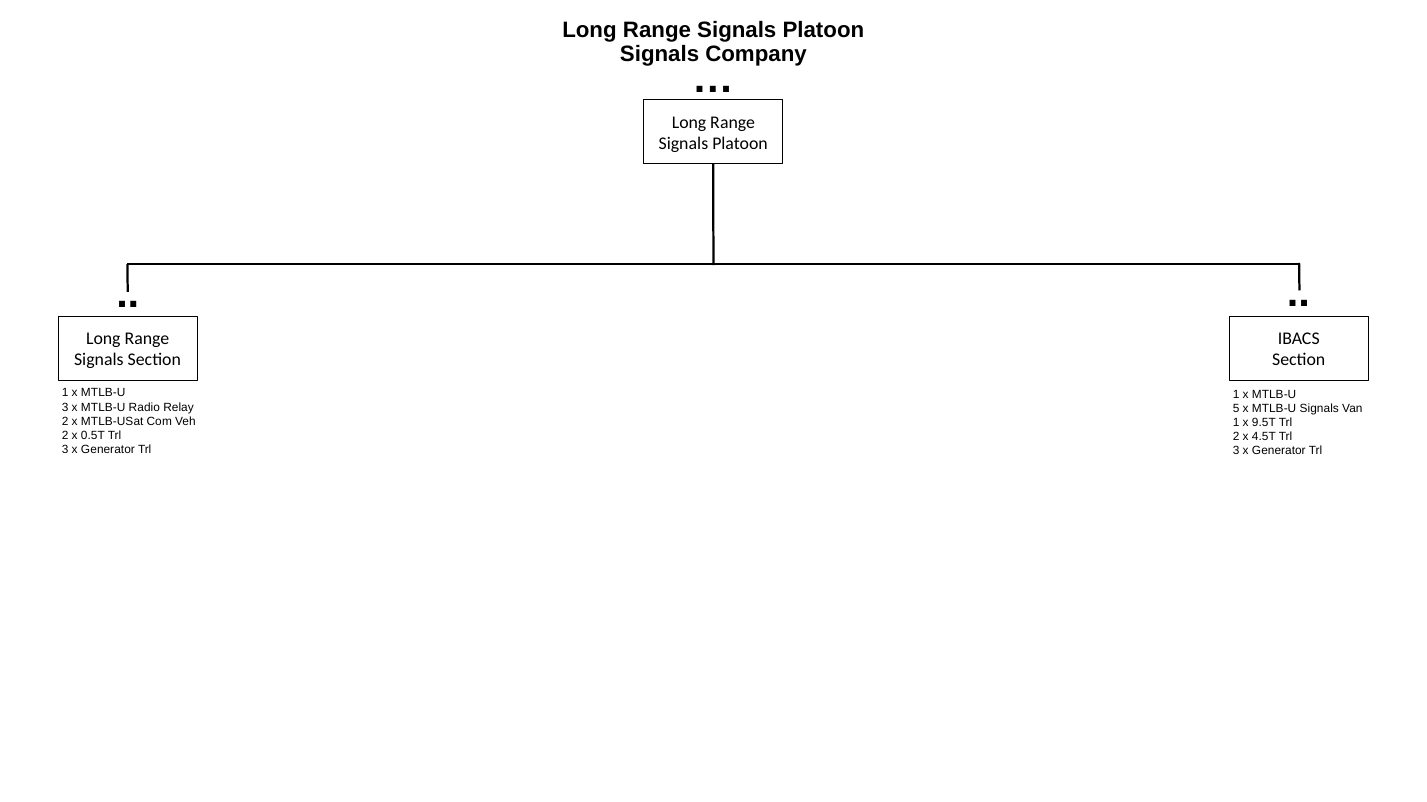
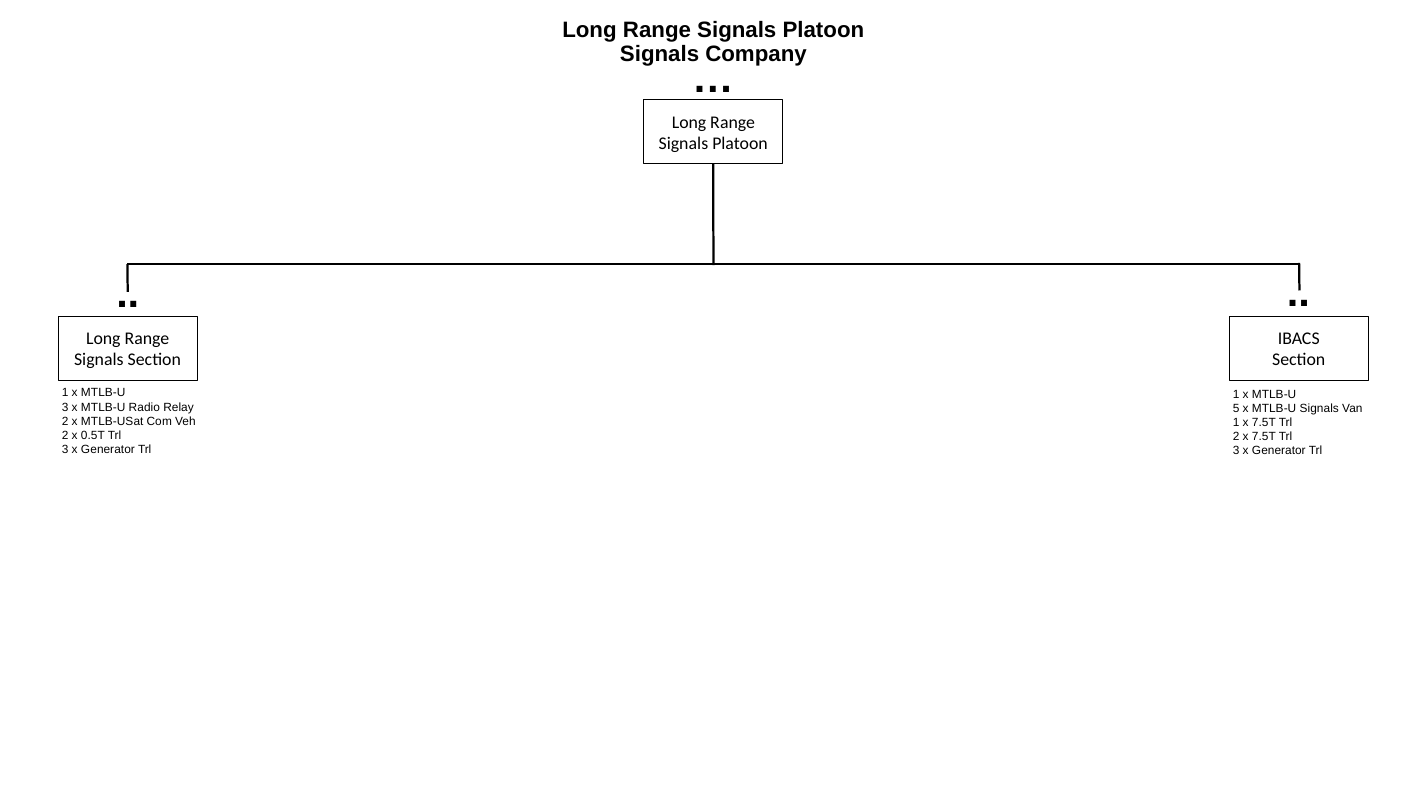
1 x 9.5T: 9.5T -> 7.5T
2 x 4.5T: 4.5T -> 7.5T
